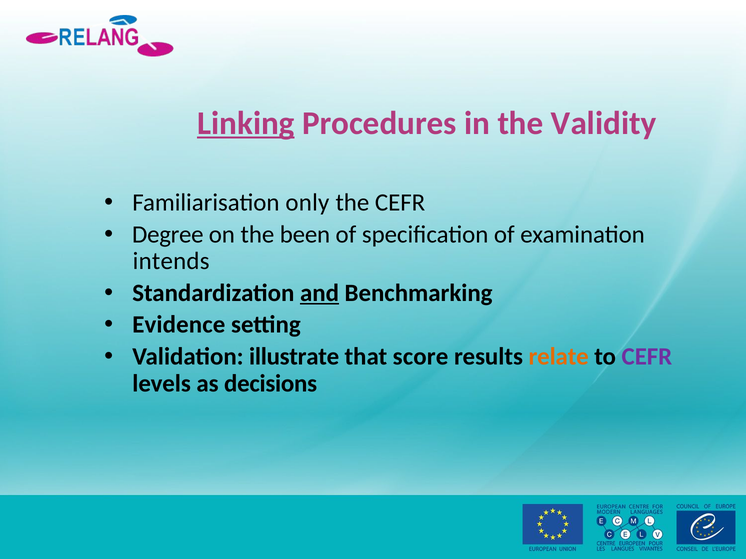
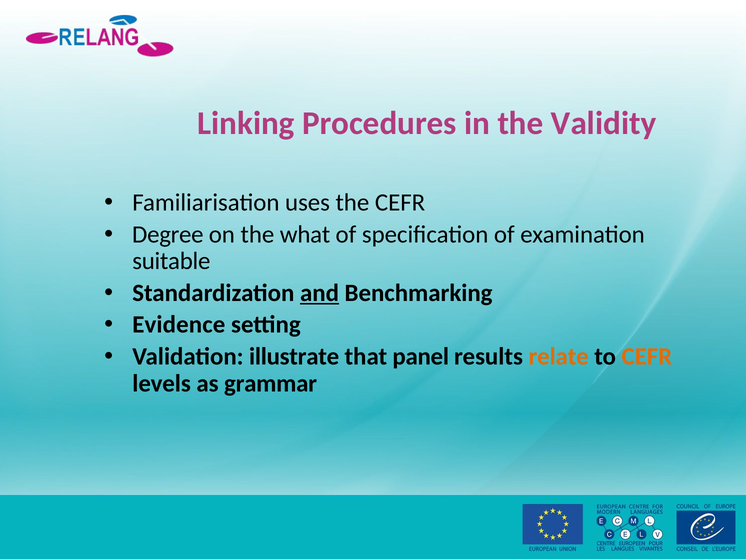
Linking underline: present -> none
only: only -> uses
been: been -> what
intends: intends -> suitable
score: score -> panel
CEFR at (647, 357) colour: purple -> orange
decisions: decisions -> grammar
